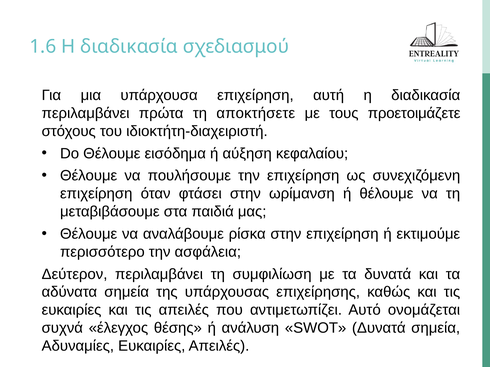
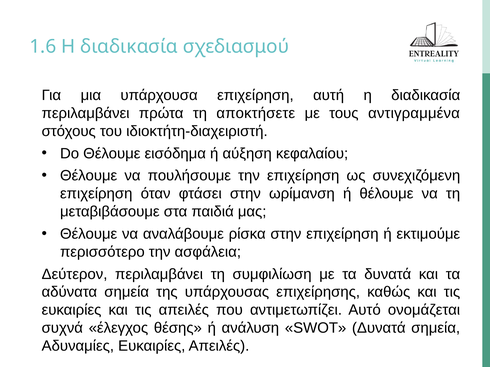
προετοιμάζετε: προετοιμάζετε -> αντιγραμμένα
